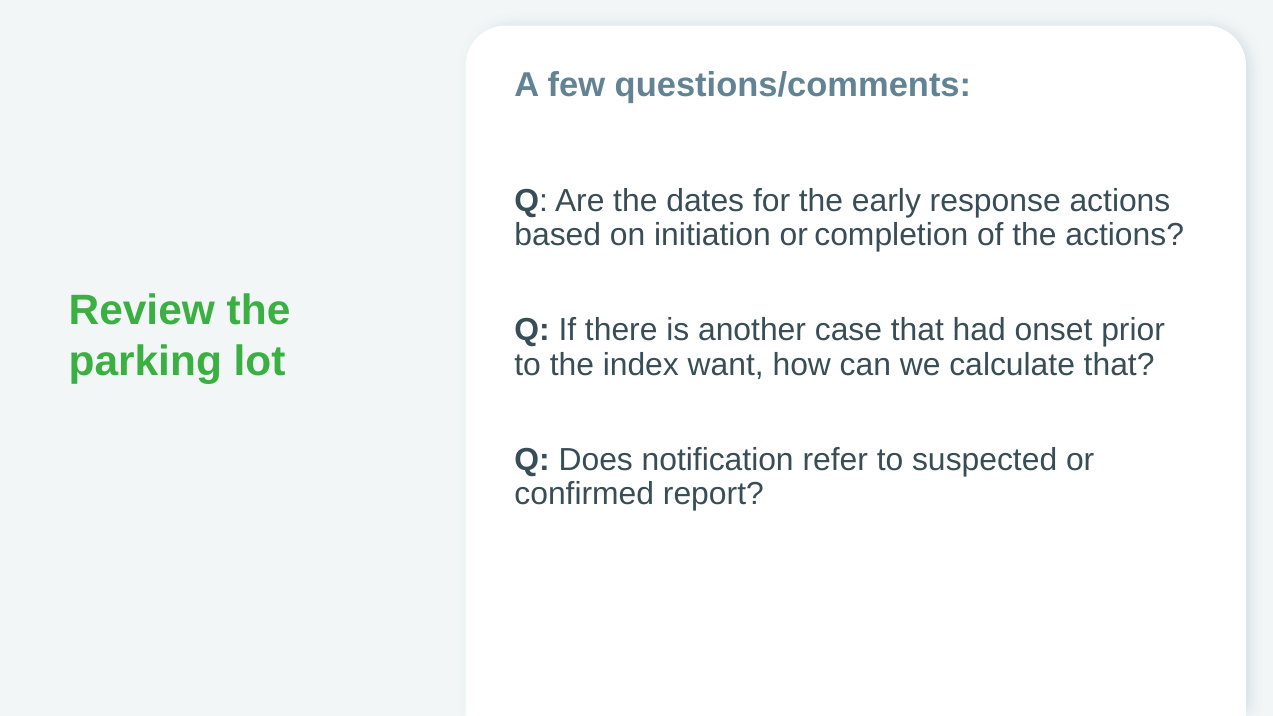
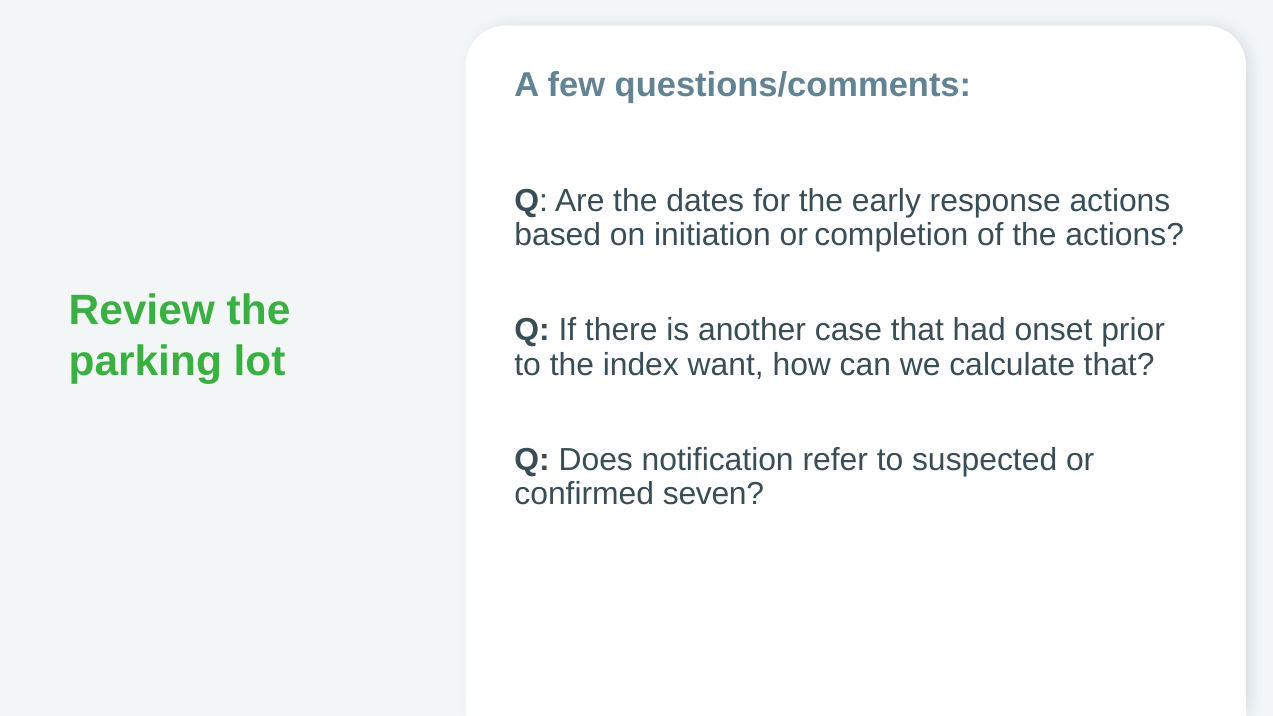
report: report -> seven
